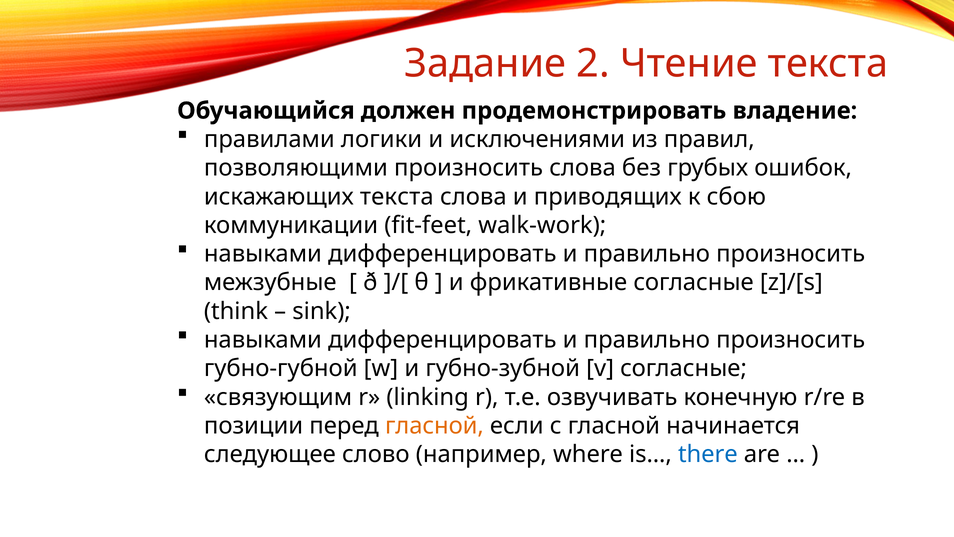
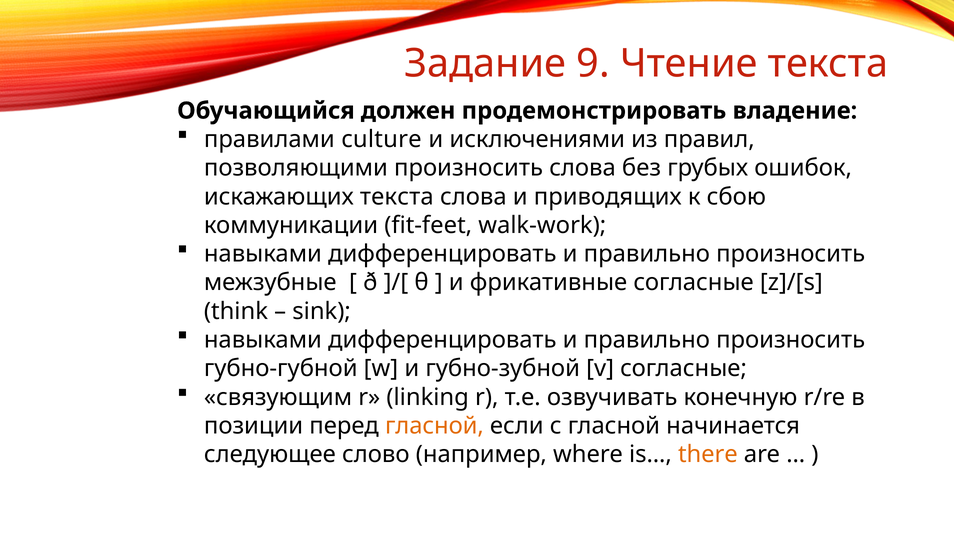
2: 2 -> 9
логики: логики -> culture
there colour: blue -> orange
